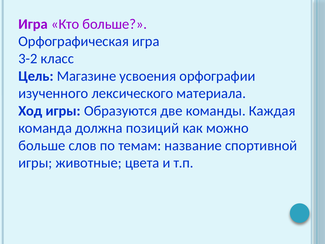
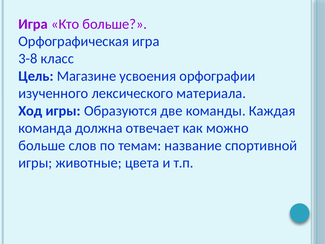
3-2: 3-2 -> 3-8
позиций: позиций -> отвечает
